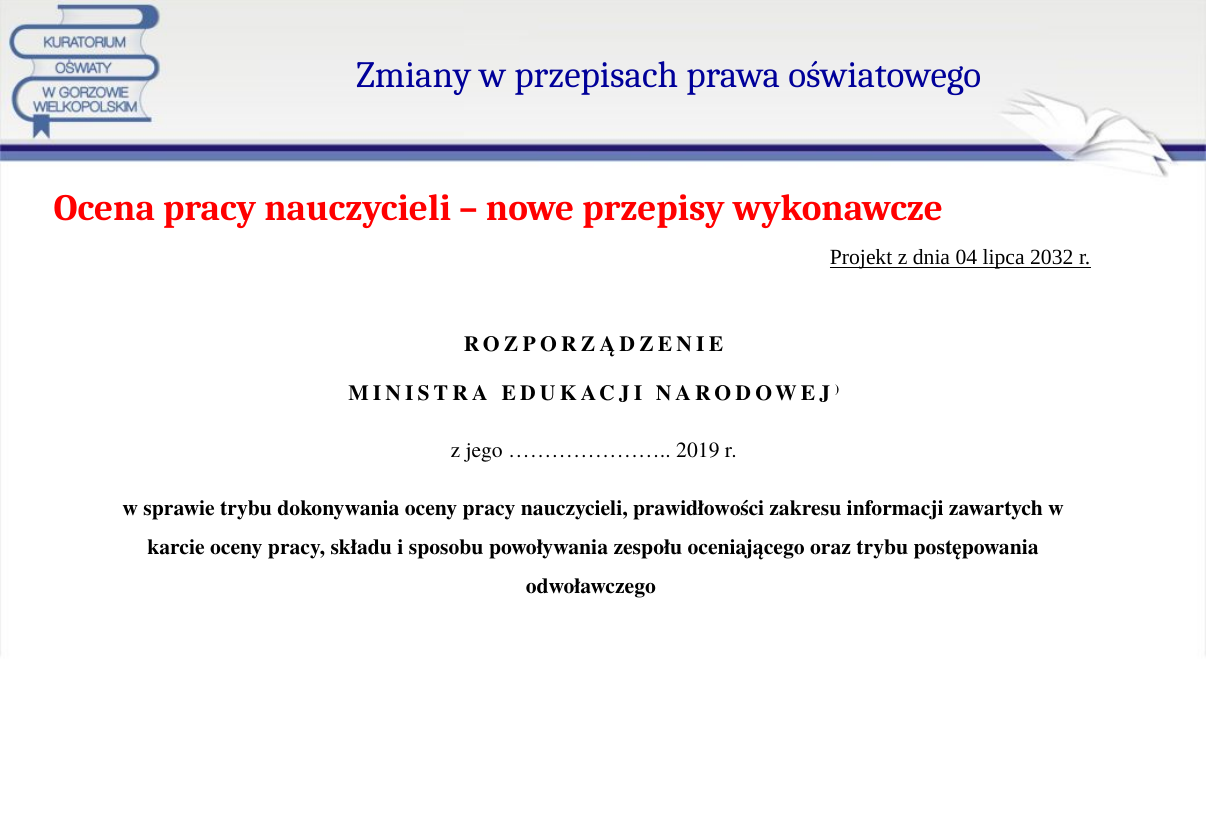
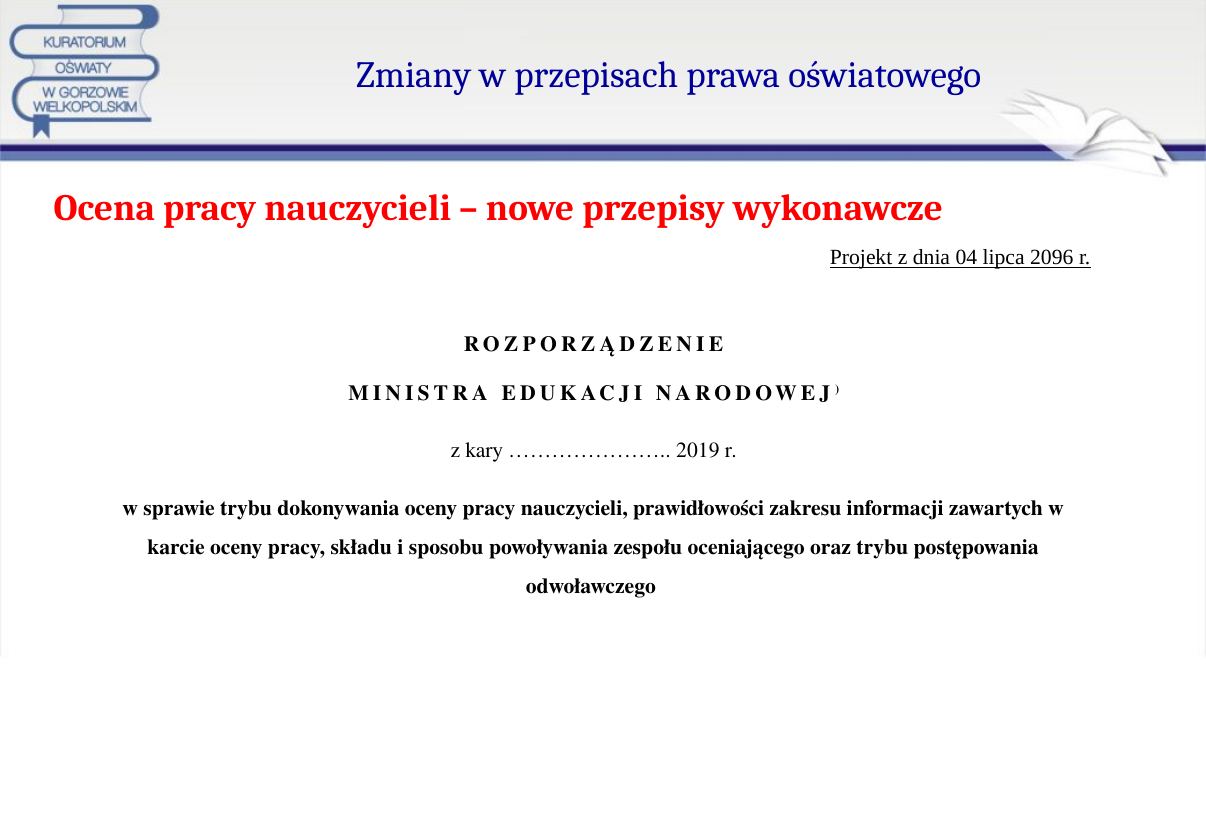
2032: 2032 -> 2096
jego: jego -> kary
